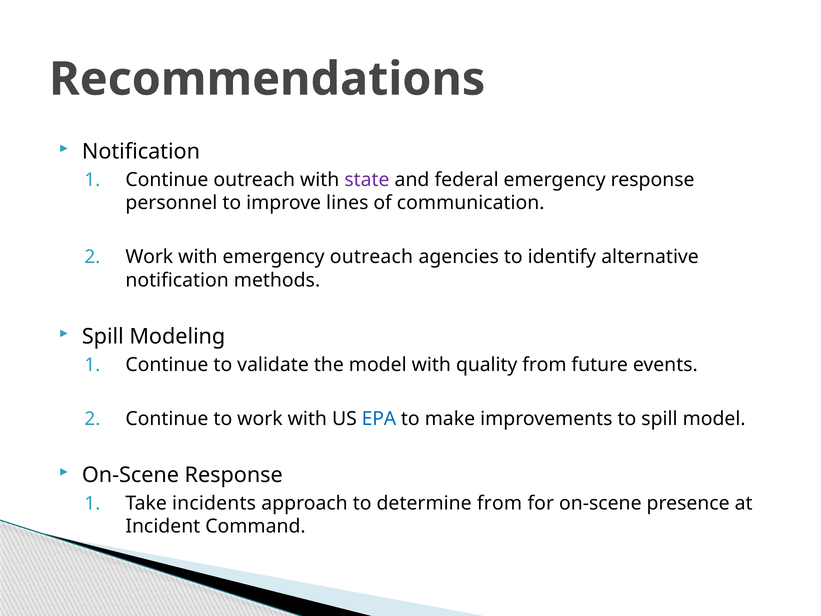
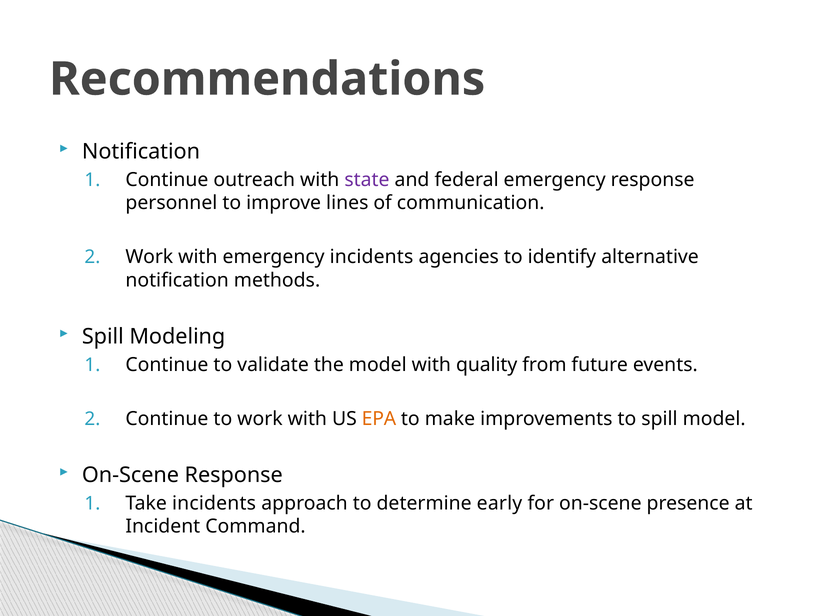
emergency outreach: outreach -> incidents
EPA colour: blue -> orange
determine from: from -> early
